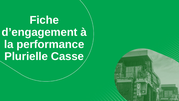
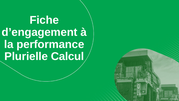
Casse: Casse -> Calcul
